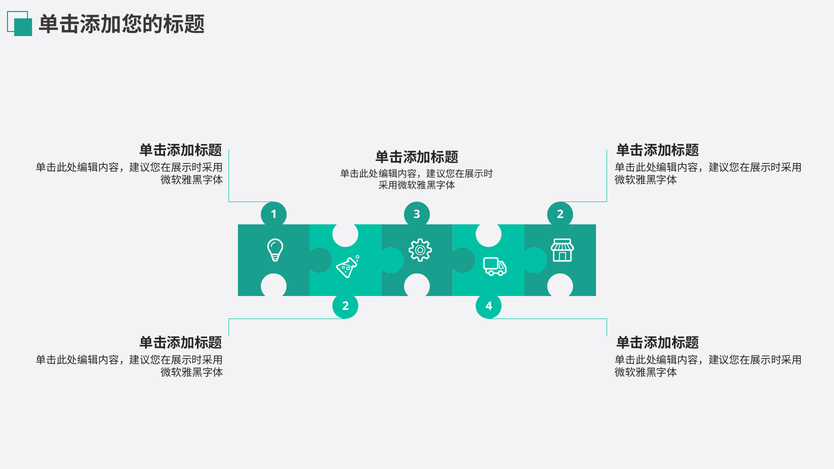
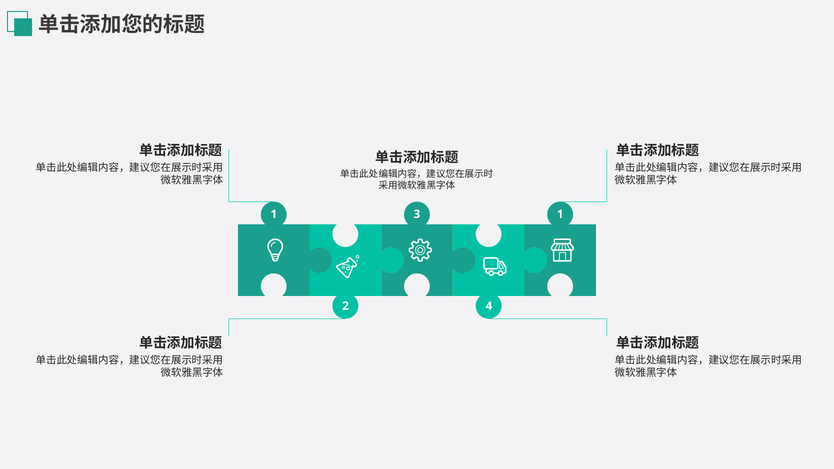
1 2: 2 -> 1
